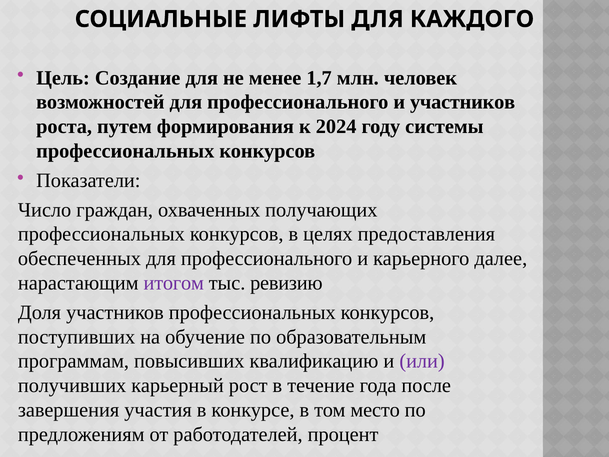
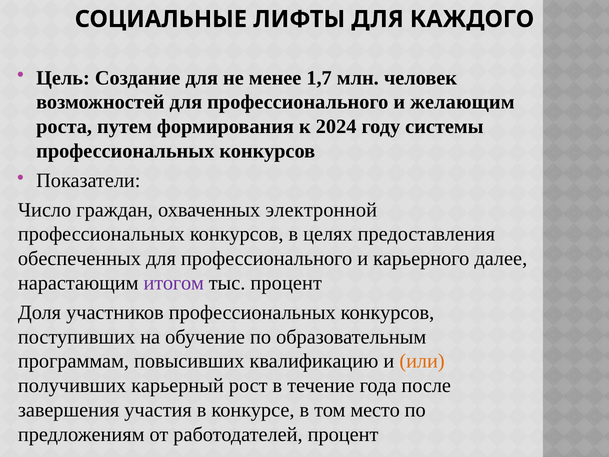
и участников: участников -> желающим
получающих: получающих -> электронной
тыс ревизию: ревизию -> процент
или colour: purple -> orange
